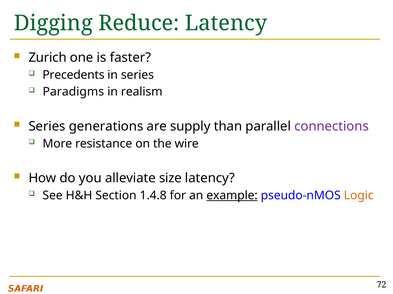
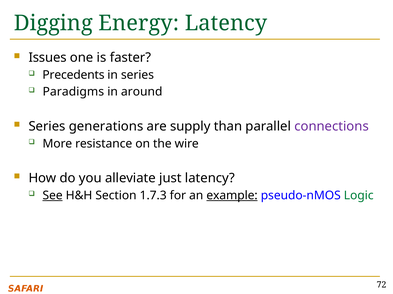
Reduce: Reduce -> Energy
Zurich: Zurich -> Issues
realism: realism -> around
size: size -> just
See underline: none -> present
1.4.8: 1.4.8 -> 1.7.3
Logic colour: orange -> green
